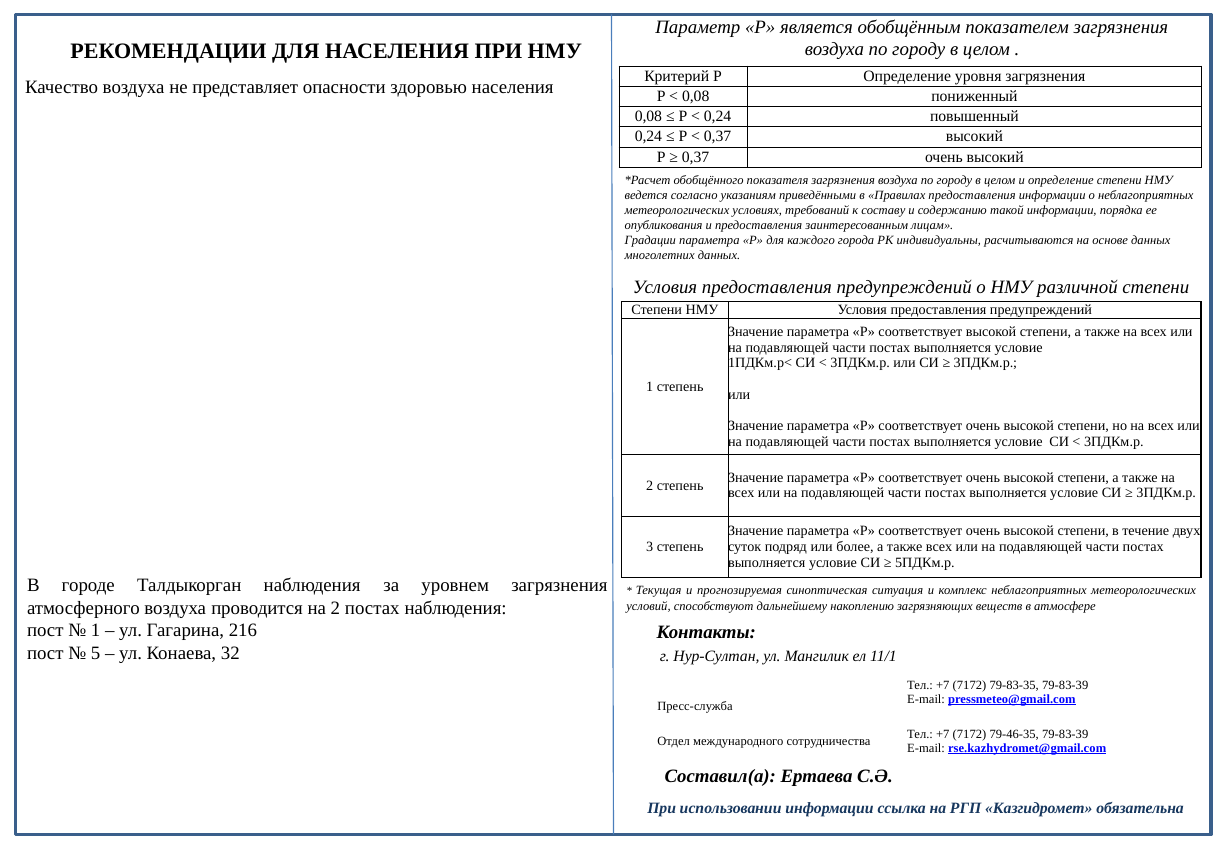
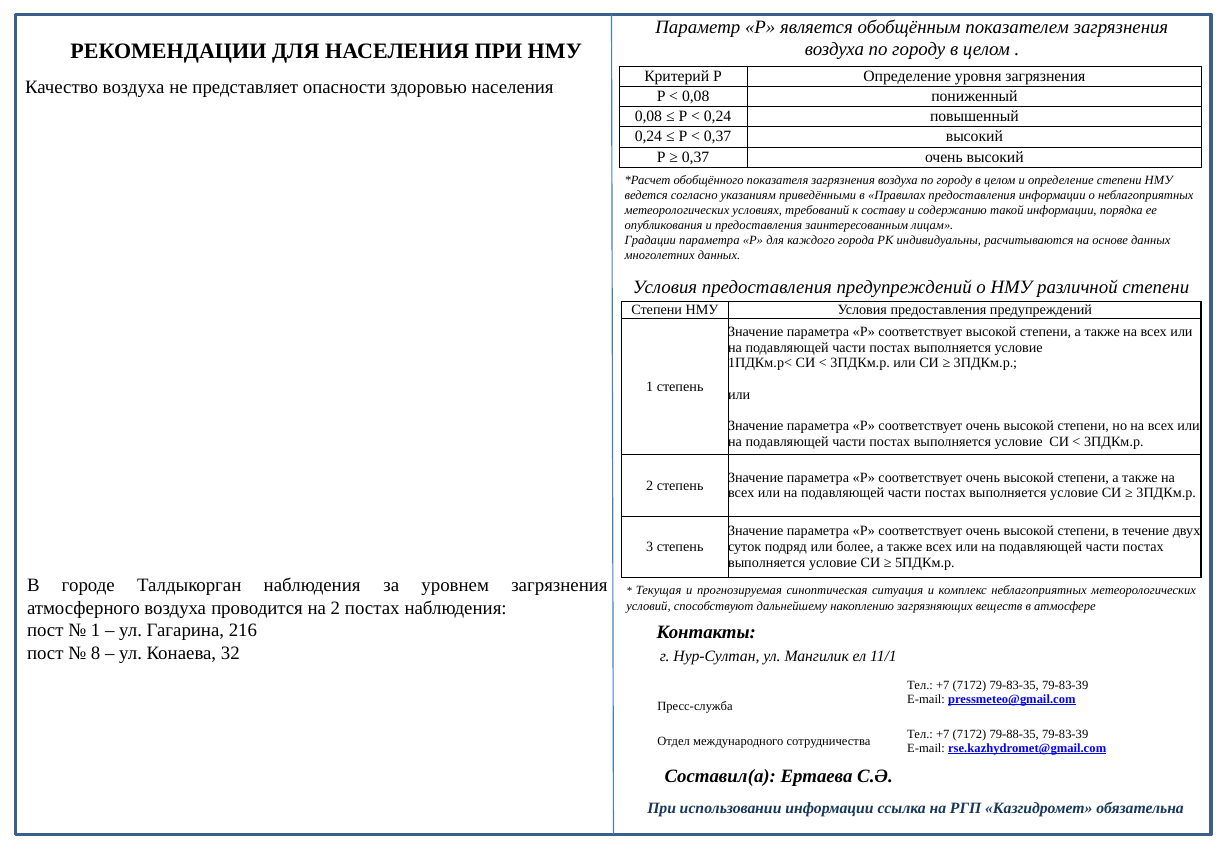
5: 5 -> 8
79-46-35: 79-46-35 -> 79-88-35
